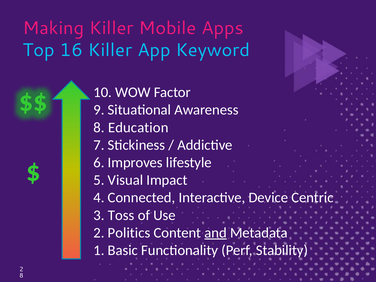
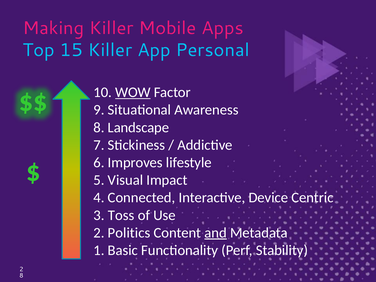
16: 16 -> 15
Keyword: Keyword -> Personal
WOW underline: none -> present
Education: Education -> Landscape
